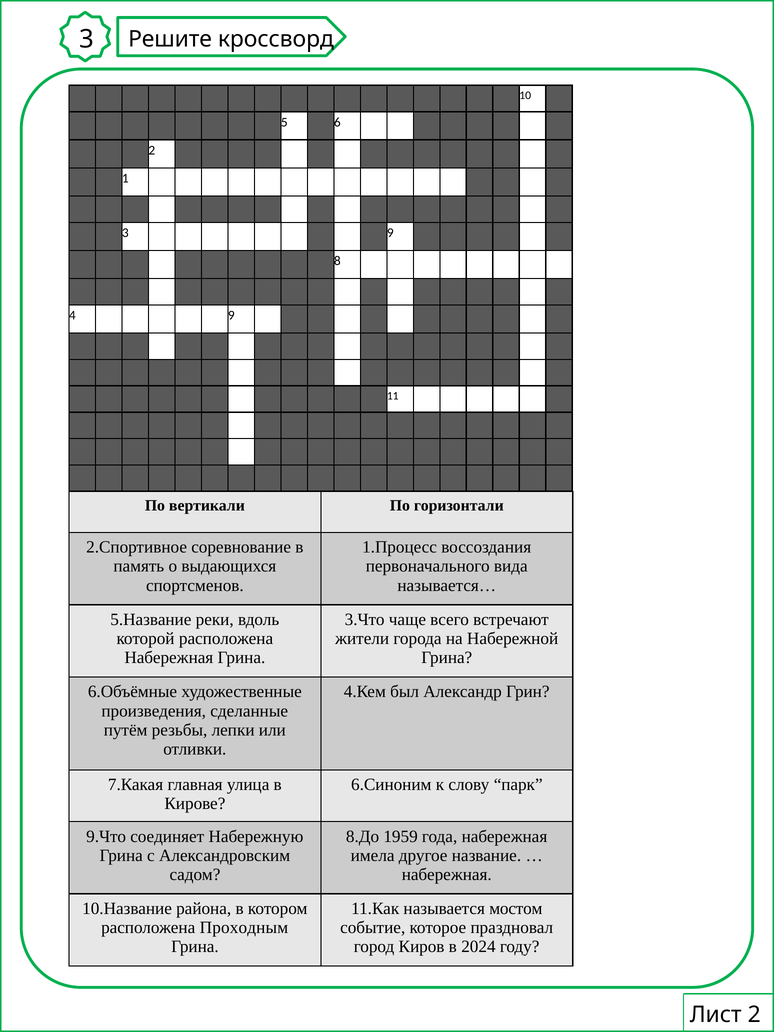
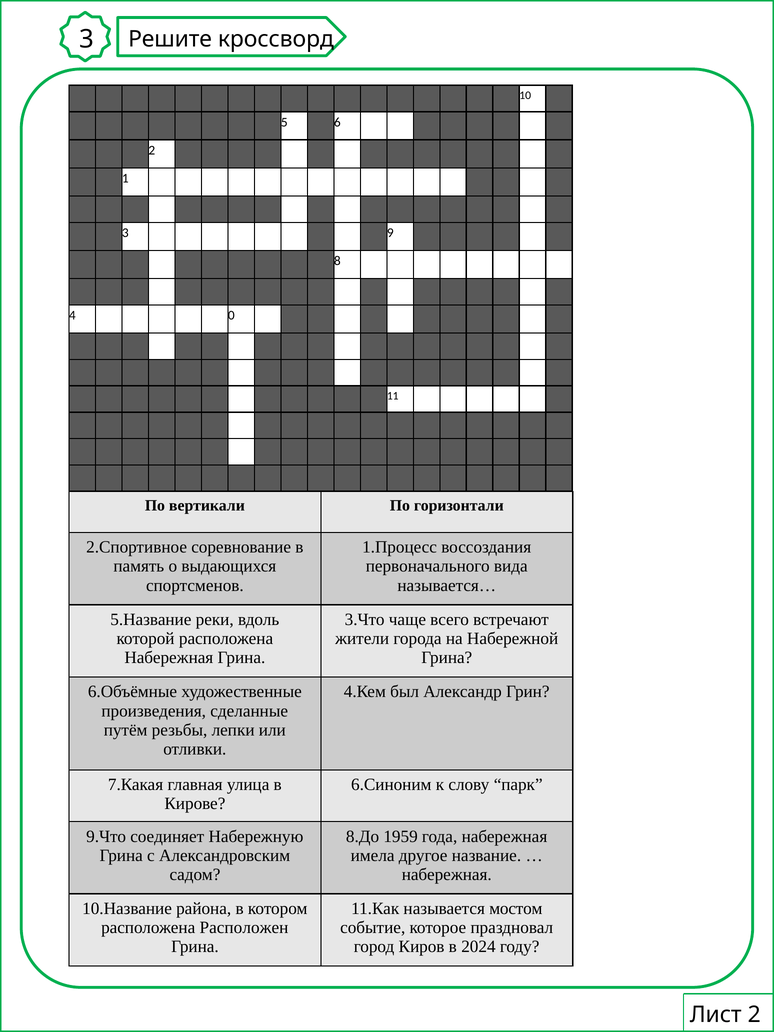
4 9: 9 -> 0
Проходным: Проходным -> Расположен
